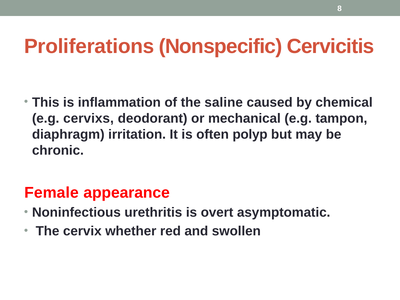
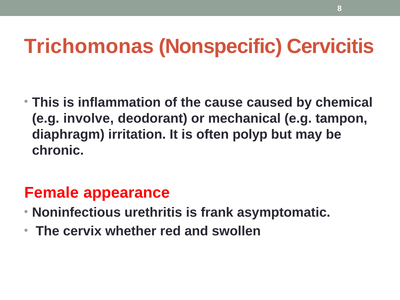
Proliferations: Proliferations -> Trichomonas
saline: saline -> cause
cervixs: cervixs -> involve
overt: overt -> frank
